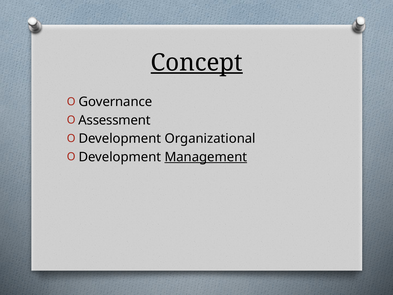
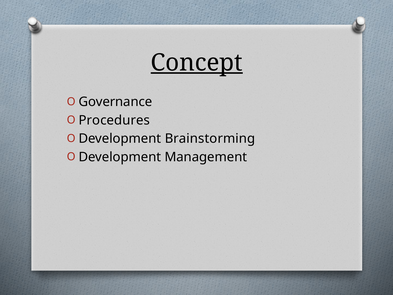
Assessment: Assessment -> Procedures
Organizational: Organizational -> Brainstorming
Management underline: present -> none
